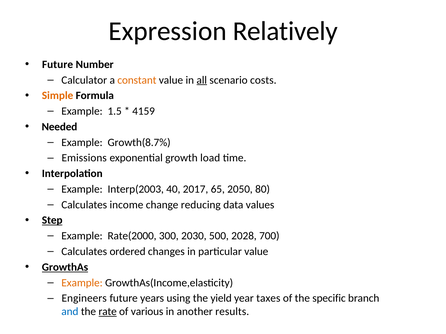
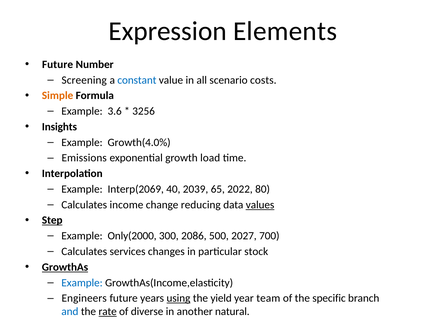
Relatively: Relatively -> Elements
Calculator: Calculator -> Screening
constant colour: orange -> blue
all underline: present -> none
1.5: 1.5 -> 3.6
4159: 4159 -> 3256
Needed: Needed -> Insights
Growth(8.7%: Growth(8.7% -> Growth(4.0%
Interp(2003: Interp(2003 -> Interp(2069
2017: 2017 -> 2039
2050: 2050 -> 2022
values underline: none -> present
Rate(2000: Rate(2000 -> Only(2000
2030: 2030 -> 2086
2028: 2028 -> 2027
ordered: ordered -> services
particular value: value -> stock
Example at (82, 283) colour: orange -> blue
using underline: none -> present
taxes: taxes -> team
various: various -> diverse
results: results -> natural
